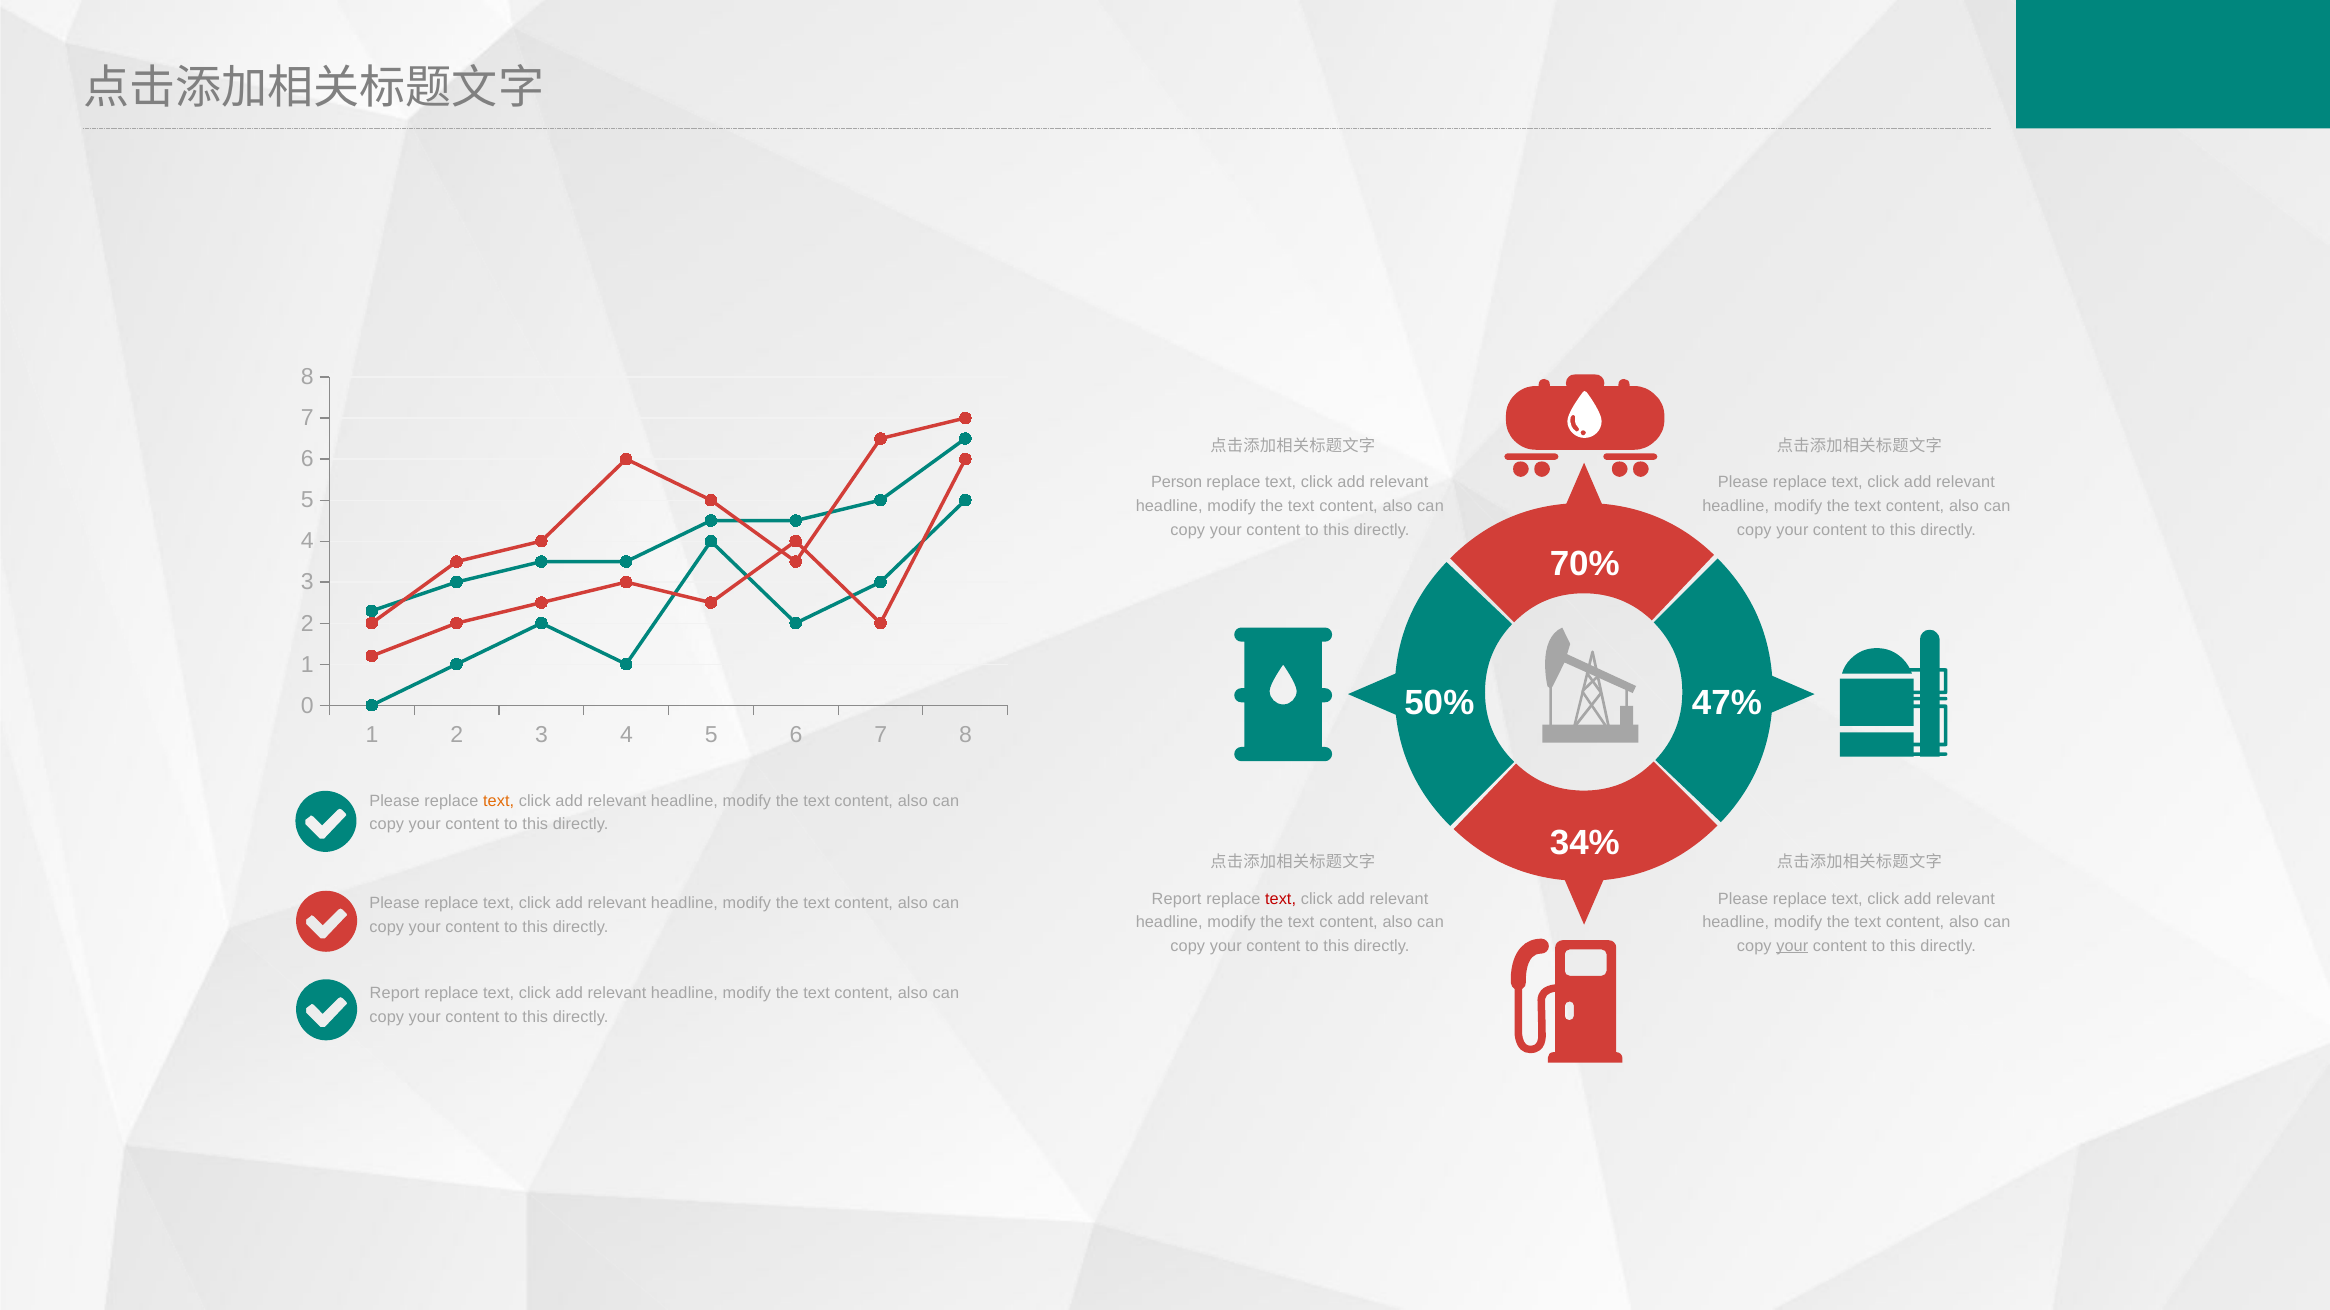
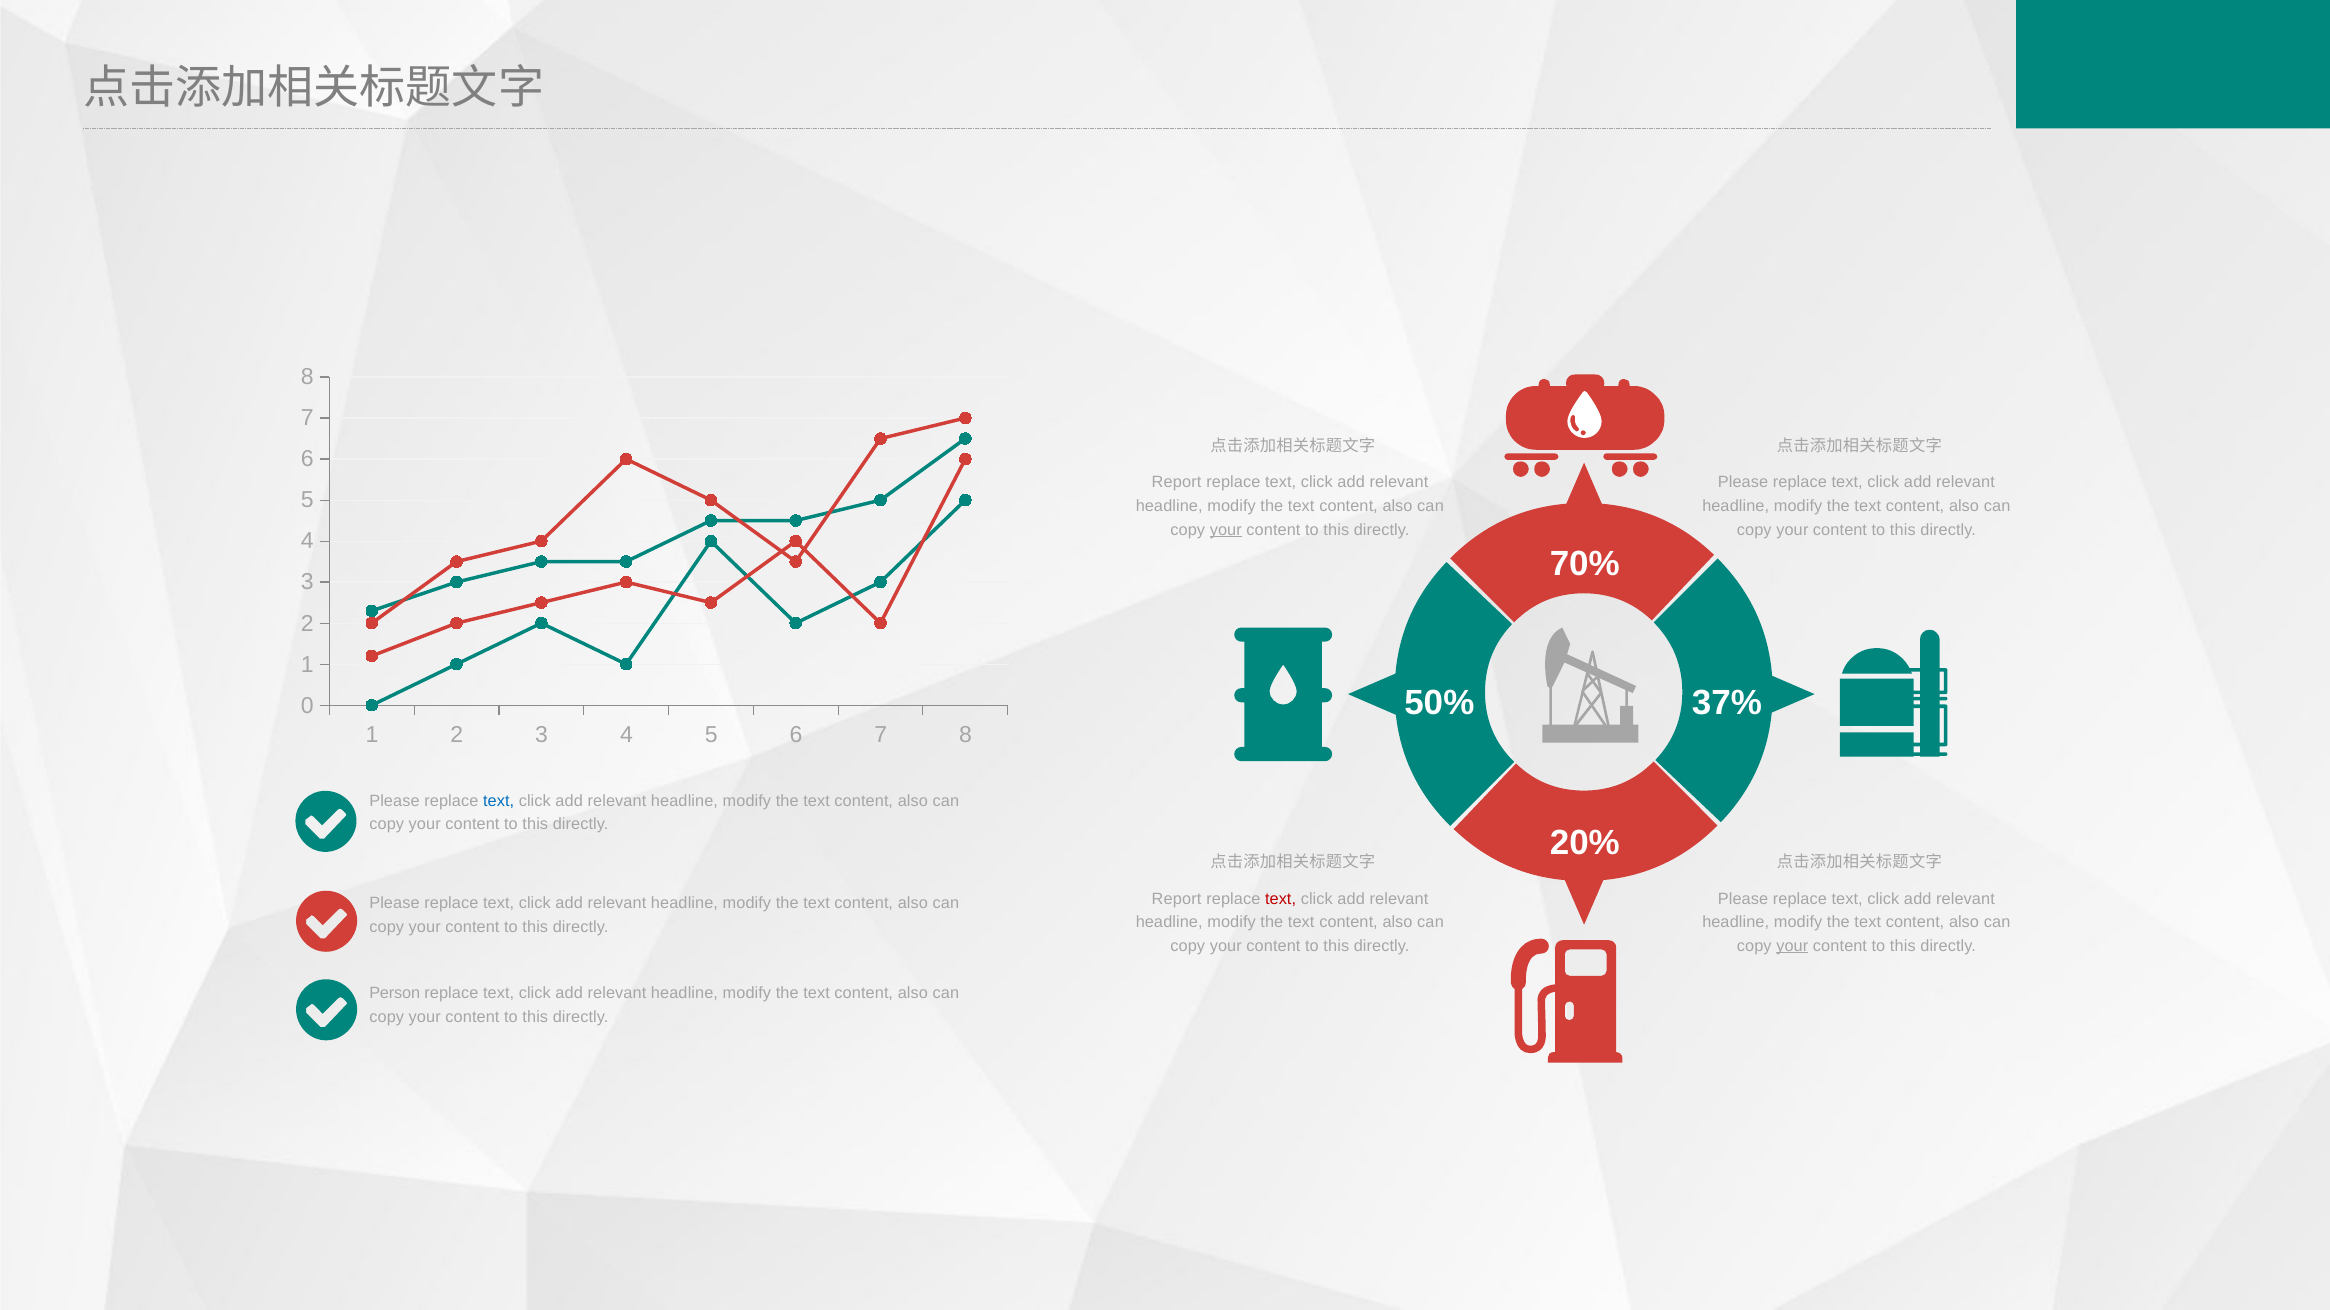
Person at (1177, 483): Person -> Report
your at (1226, 530) underline: none -> present
47%: 47% -> 37%
text at (499, 801) colour: orange -> blue
34%: 34% -> 20%
Report at (395, 994): Report -> Person
